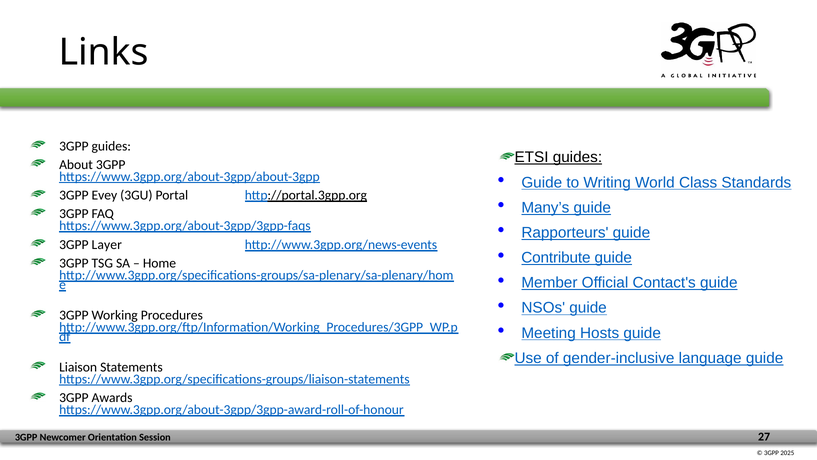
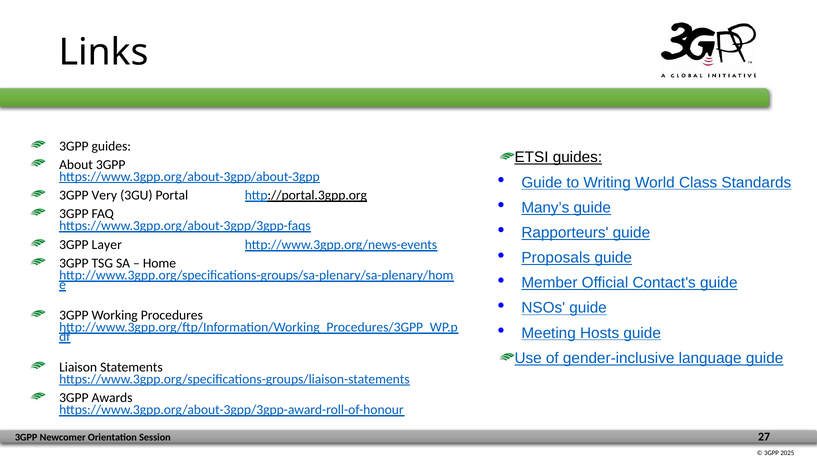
Evey: Evey -> Very
Contribute: Contribute -> Proposals
